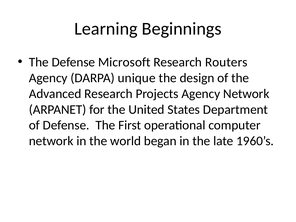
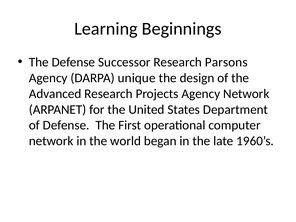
Microsoft: Microsoft -> Successor
Routers: Routers -> Parsons
